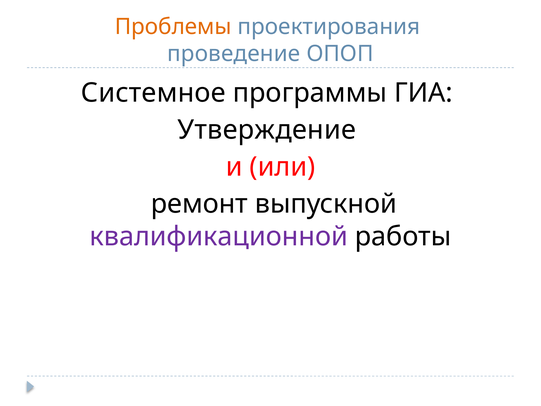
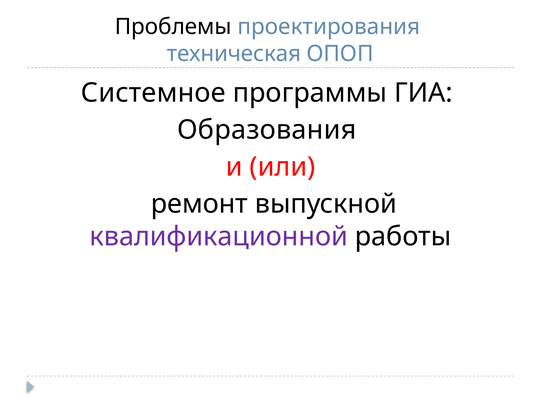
Проблемы colour: orange -> black
проведение: проведение -> техническая
Утверждение: Утверждение -> Образования
